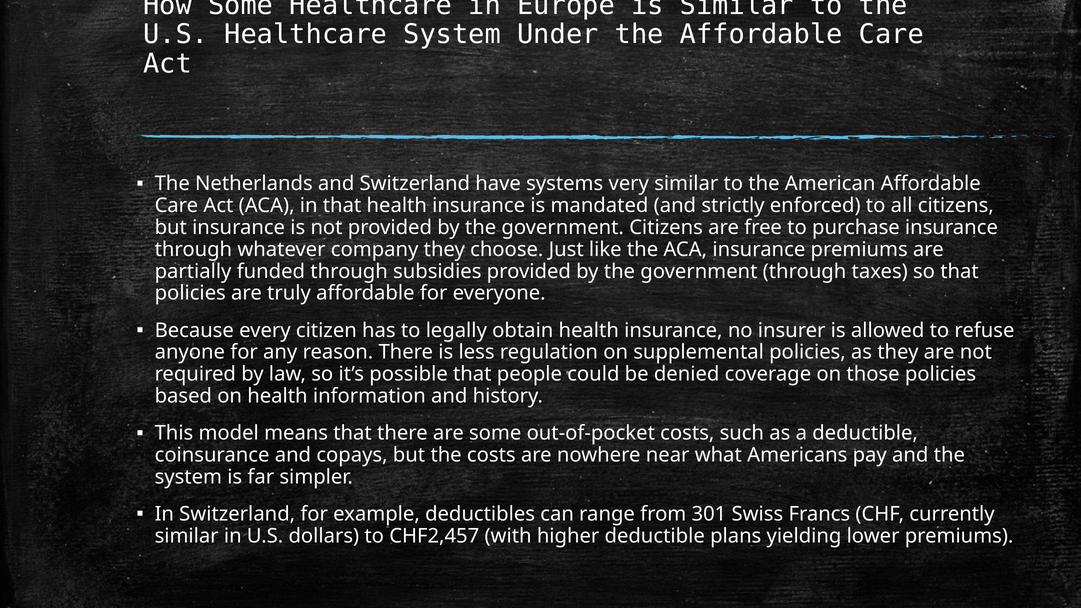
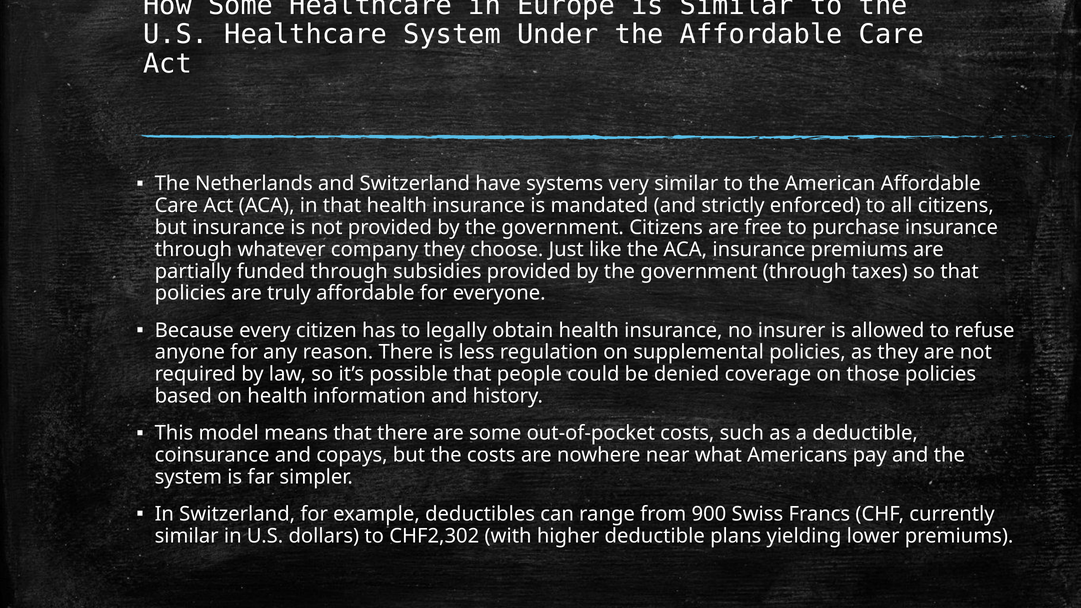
301: 301 -> 900
CHF2,457: CHF2,457 -> CHF2,302
